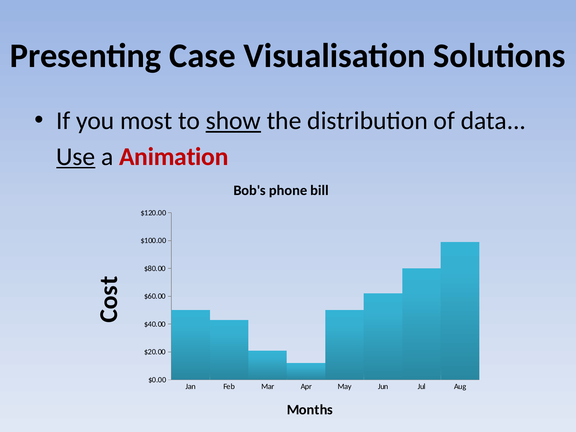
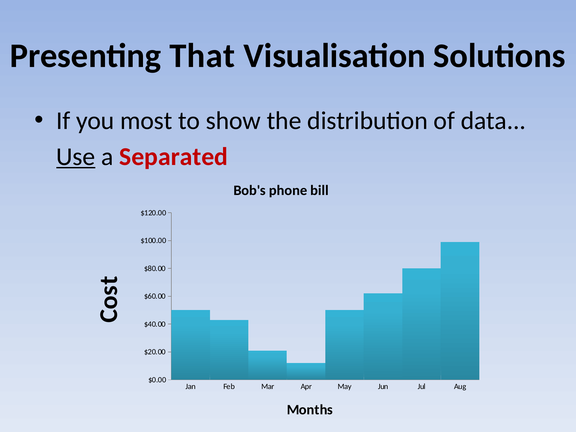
Case: Case -> That
show underline: present -> none
Animation: Animation -> Separated
